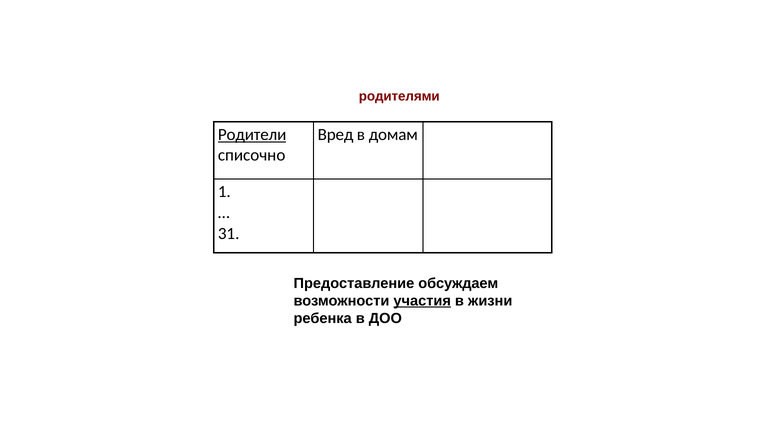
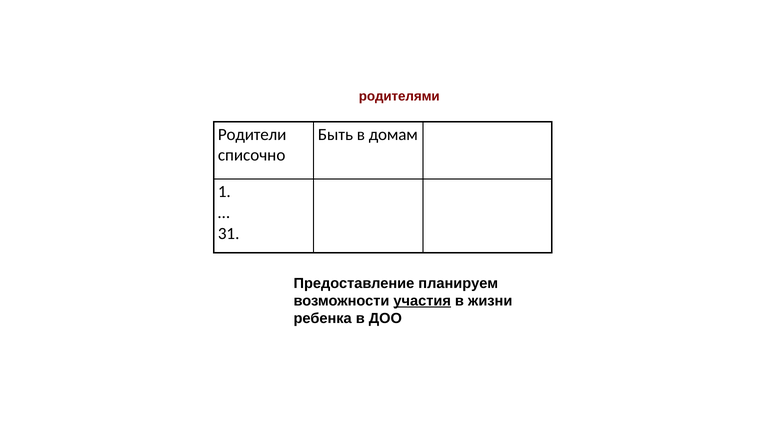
Родители underline: present -> none
Вред: Вред -> Быть
обсуждаем: обсуждаем -> планируем
